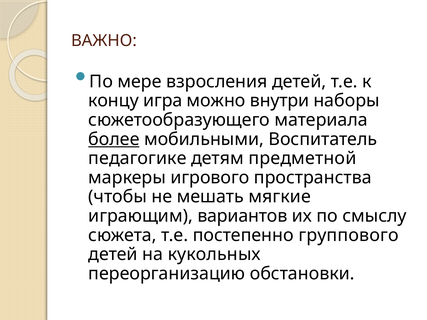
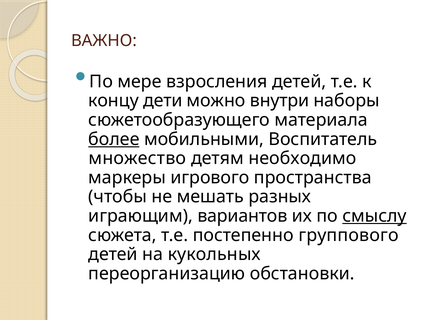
игра: игра -> дети
педагогике: педагогике -> множество
предметной: предметной -> необходимо
мягкие: мягкие -> разных
смыслу underline: none -> present
